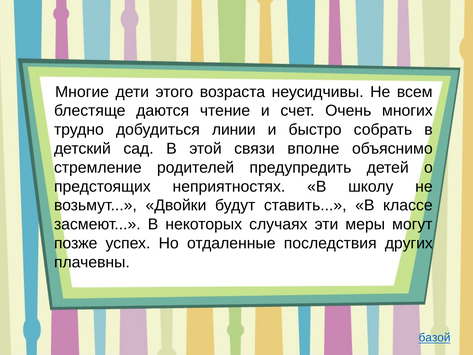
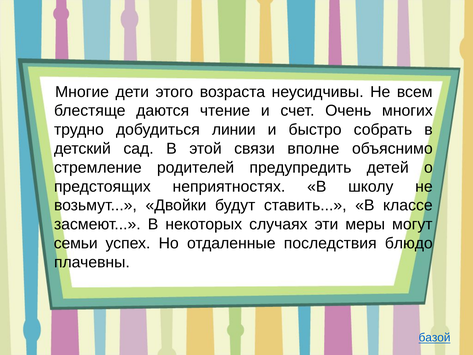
позже: позже -> семьи
других: других -> блюдо
